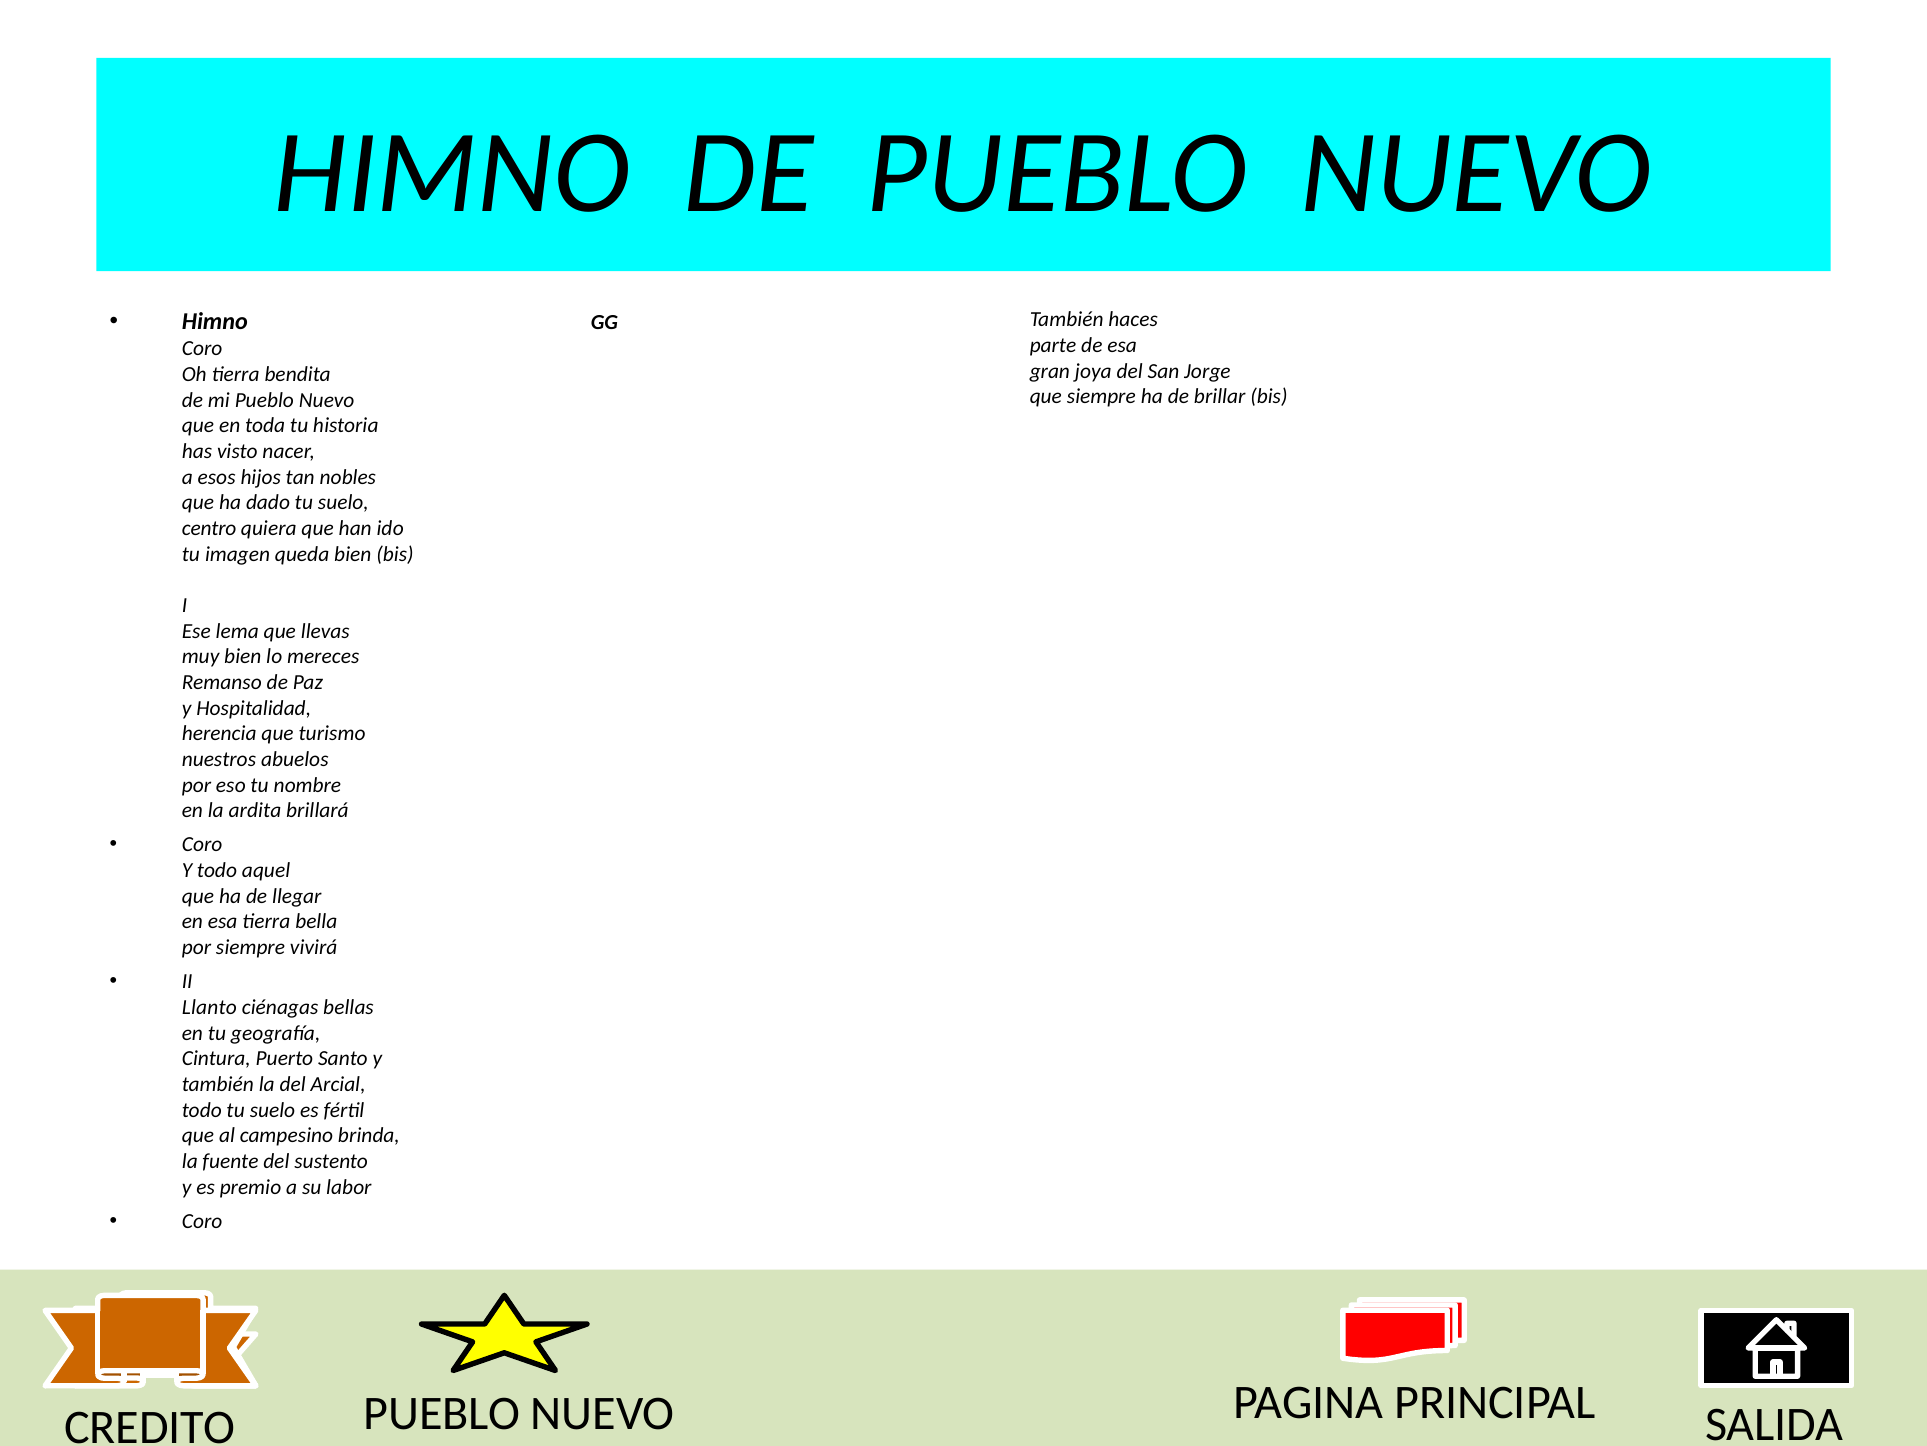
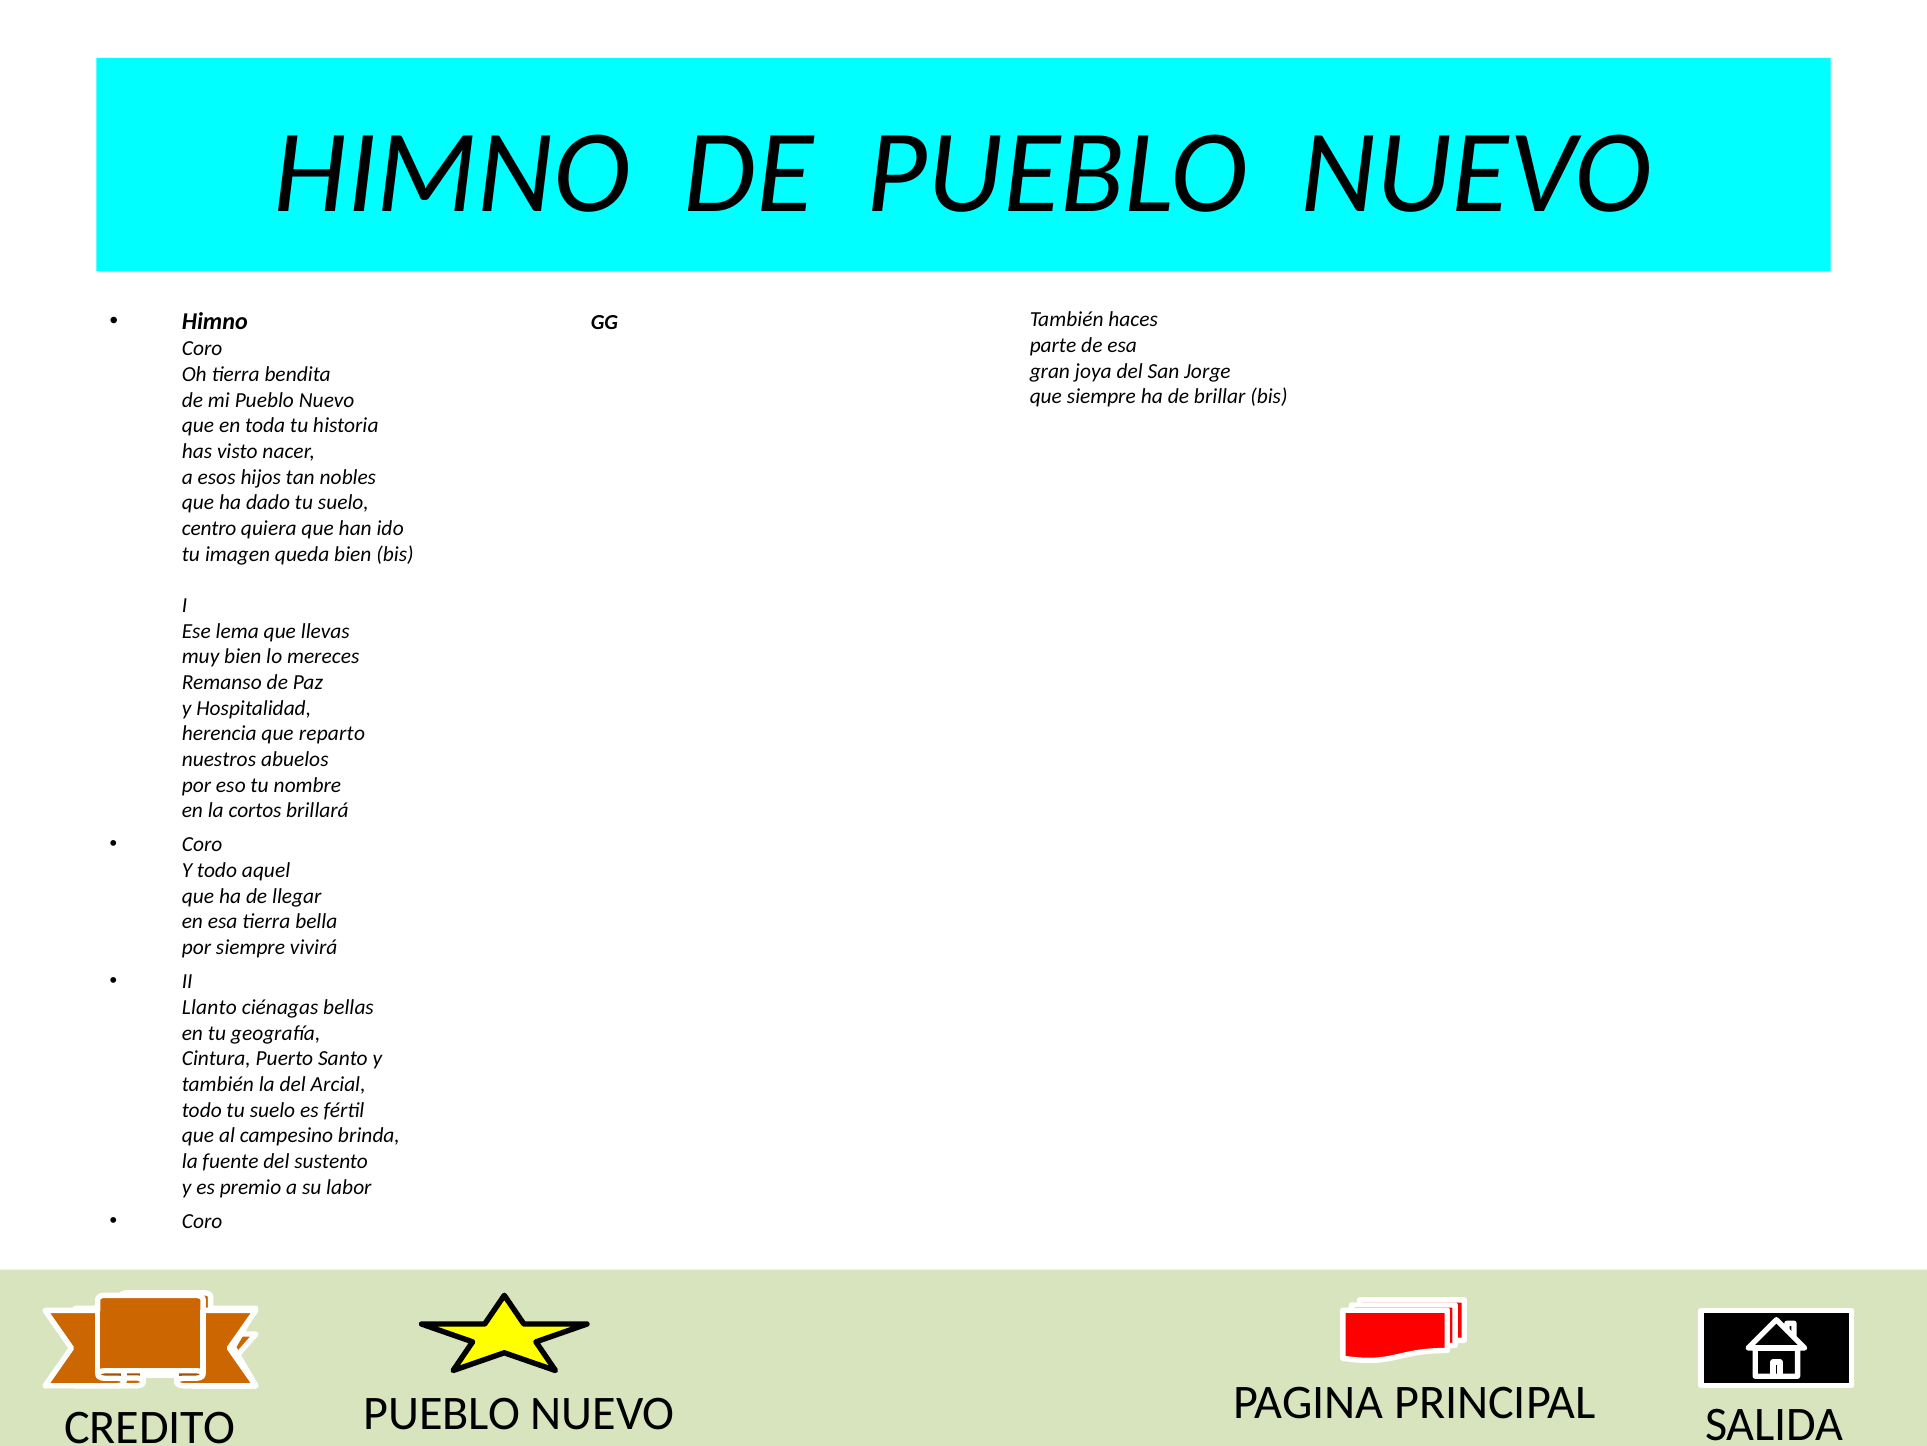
turismo: turismo -> reparto
ardita: ardita -> cortos
